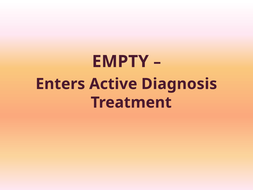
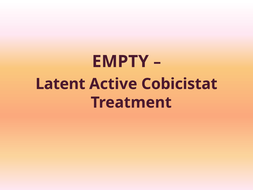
Enters: Enters -> Latent
Diagnosis: Diagnosis -> Cobicistat
